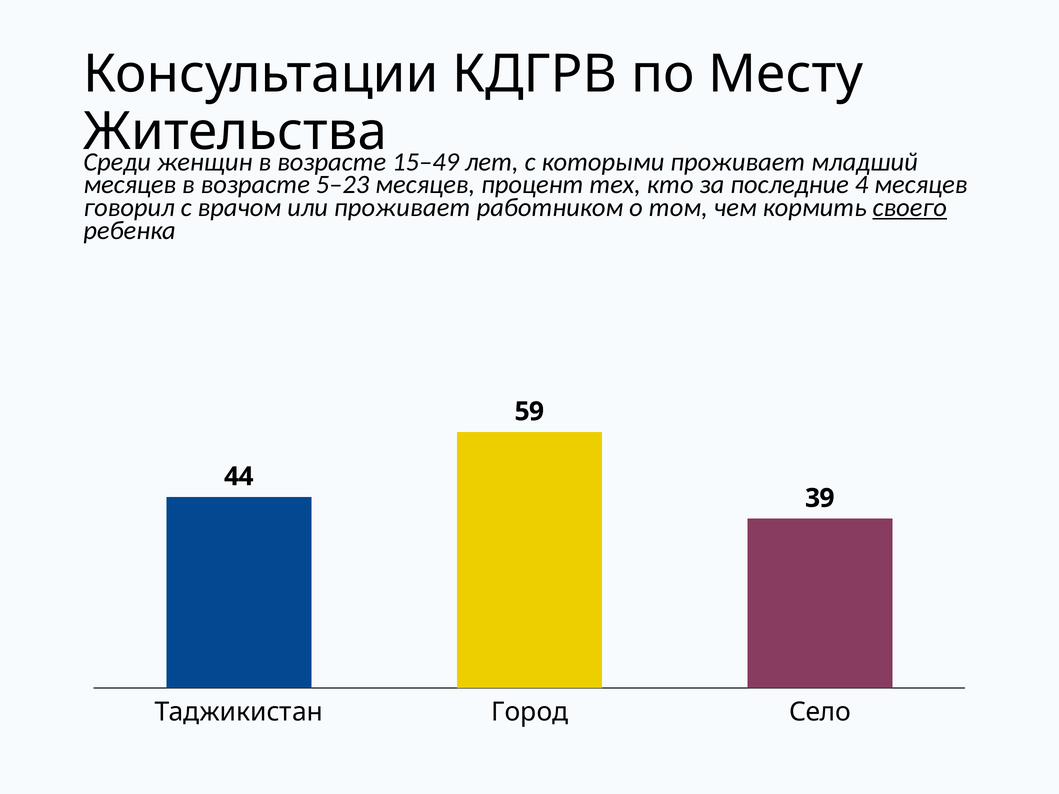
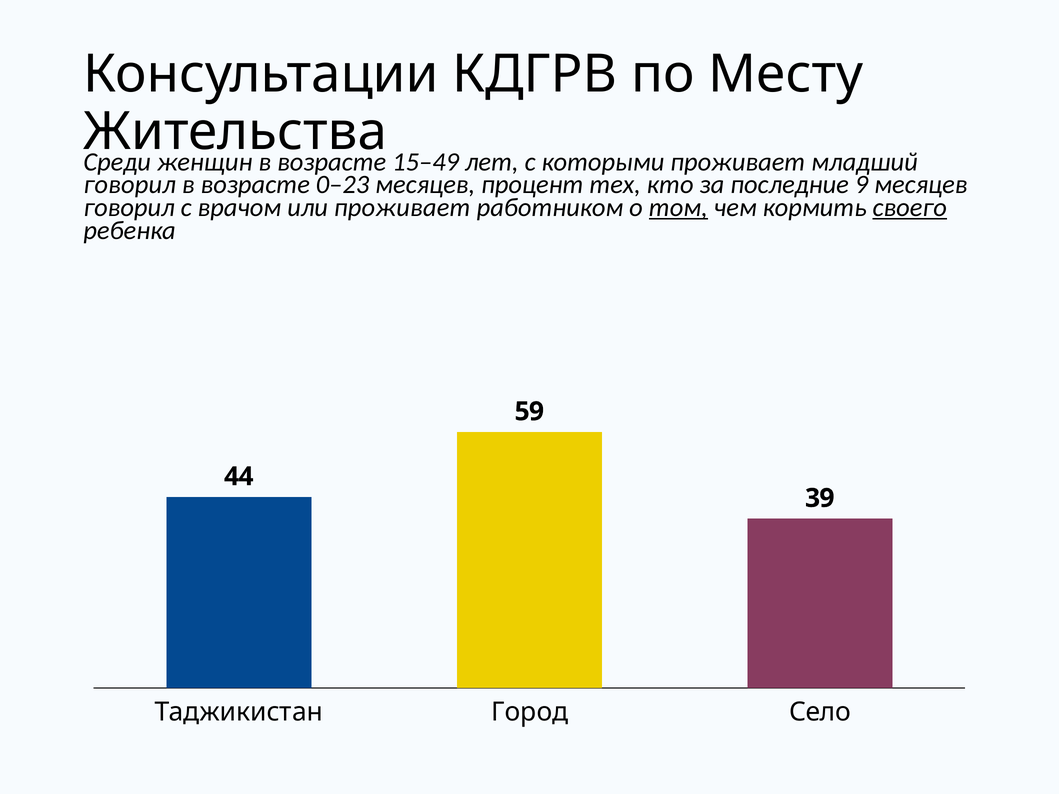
месяцев at (130, 185): месяцев -> говорил
5–23: 5–23 -> 0–23
4: 4 -> 9
том underline: none -> present
